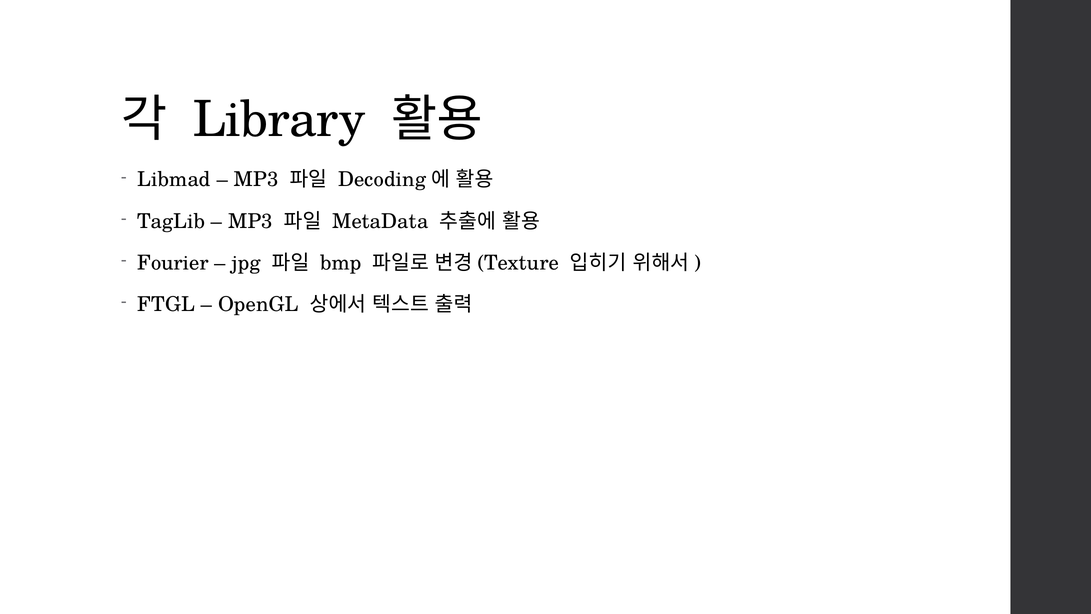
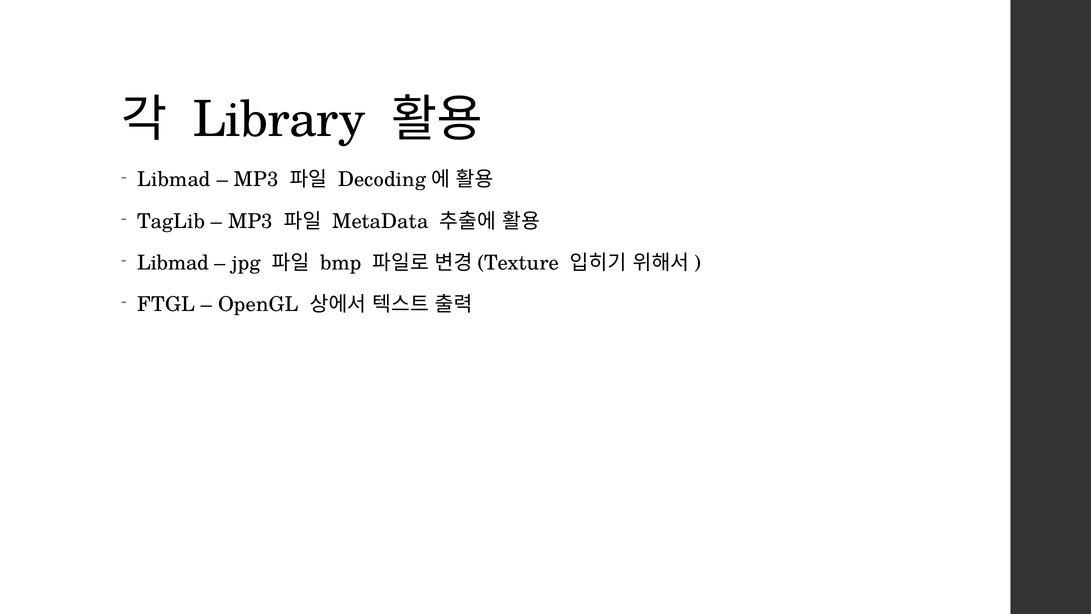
Fourier at (173, 263): Fourier -> Libmad
